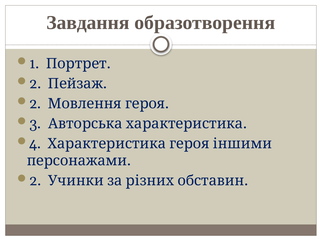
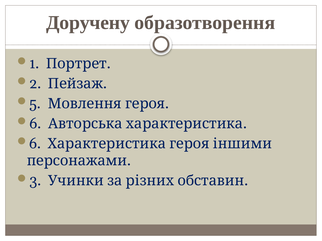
Завдання: Завдання -> Доручену
2 at (35, 104): 2 -> 5
3 at (35, 124): 3 -> 6
4 at (35, 144): 4 -> 6
2 at (35, 181): 2 -> 3
